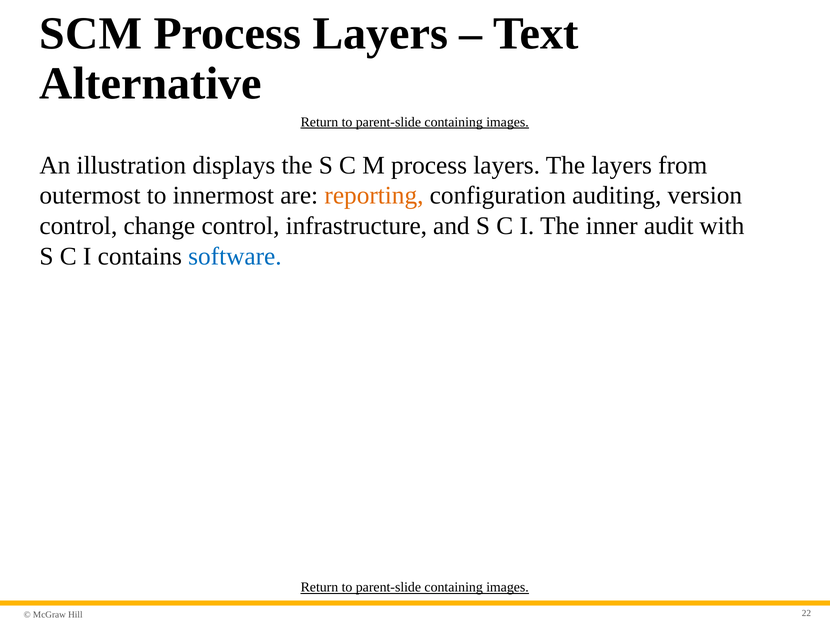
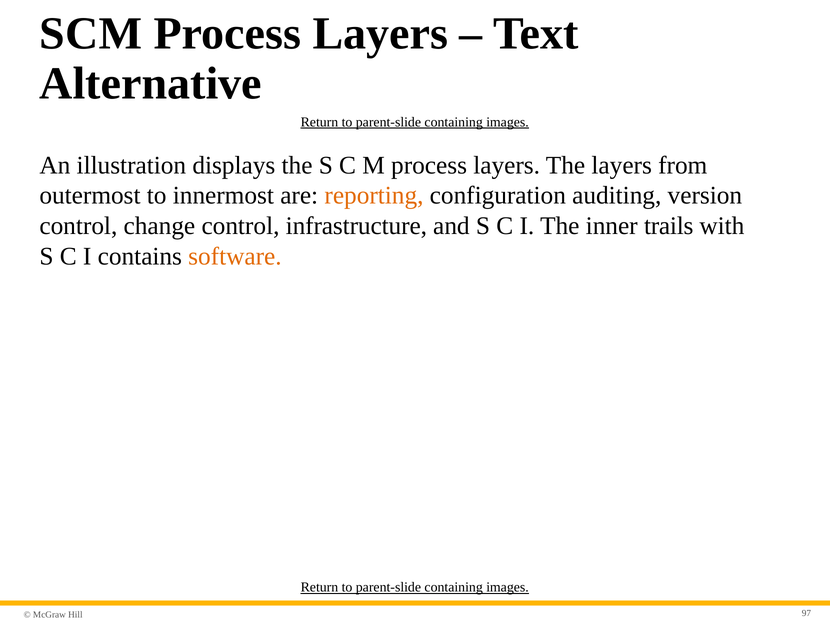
audit: audit -> trails
software colour: blue -> orange
22: 22 -> 97
